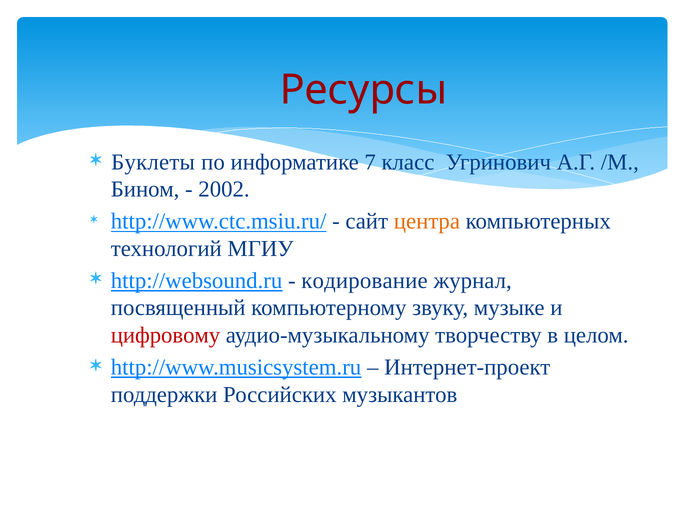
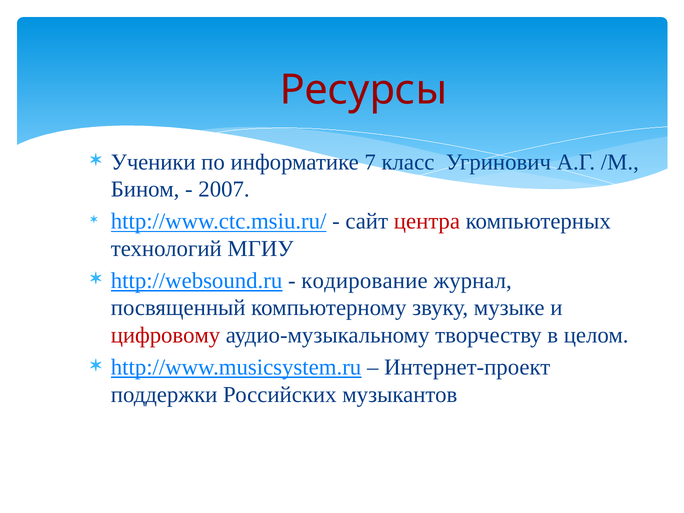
Буклеты: Буклеты -> Ученики
2002: 2002 -> 2007
центра colour: orange -> red
